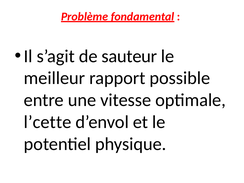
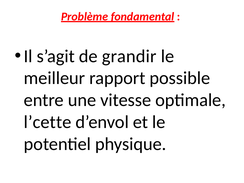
sauteur: sauteur -> grandir
